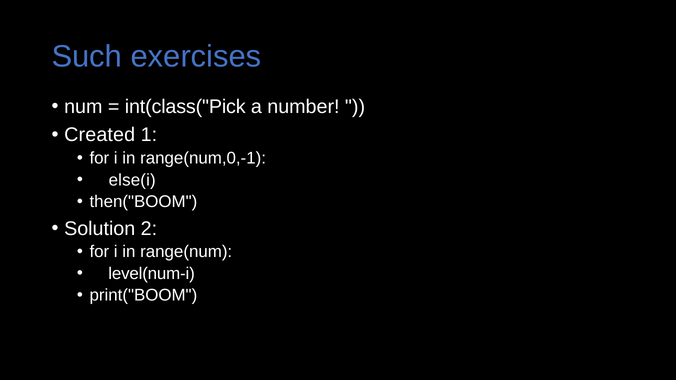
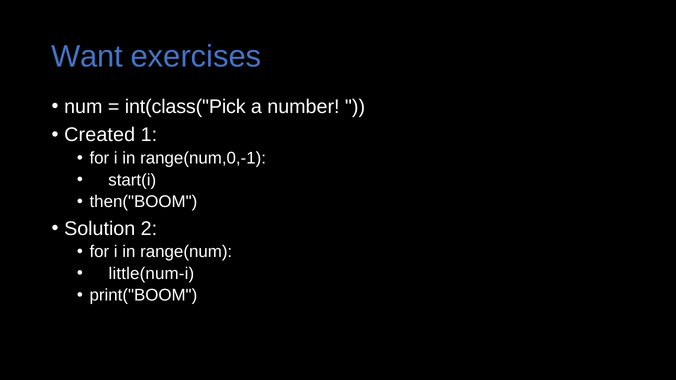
Such: Such -> Want
else(i: else(i -> start(i
level(num-i: level(num-i -> little(num-i
